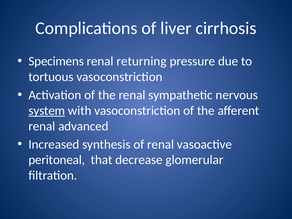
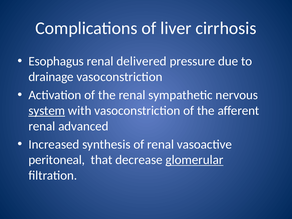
Specimens: Specimens -> Esophagus
returning: returning -> delivered
tortuous: tortuous -> drainage
glomerular underline: none -> present
